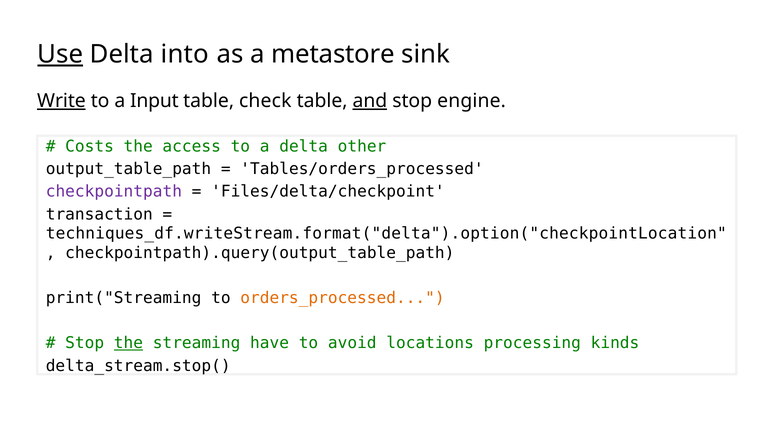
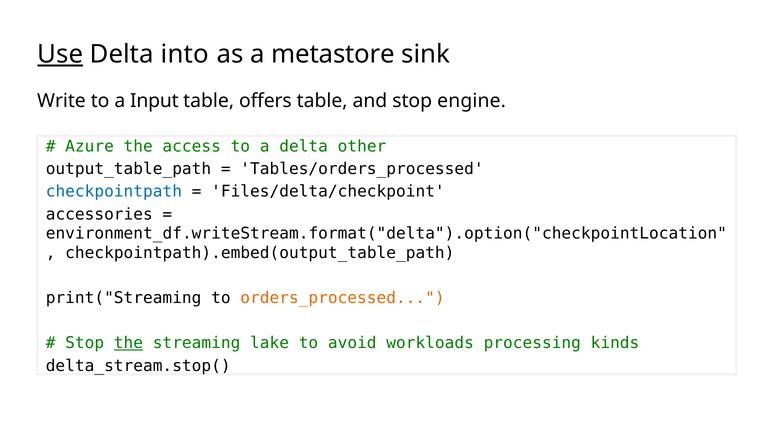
Write underline: present -> none
check: check -> offers
and underline: present -> none
Costs: Costs -> Azure
checkpointpath colour: purple -> blue
transaction: transaction -> accessories
techniques_df.writeStream.format("delta").option("checkpointLocation: techniques_df.writeStream.format("delta").option("checkpointLocation -> environment_df.writeStream.format("delta").option("checkpointLocation
checkpointpath).query(output_table_path: checkpointpath).query(output_table_path -> checkpointpath).embed(output_table_path
have: have -> lake
locations: locations -> workloads
